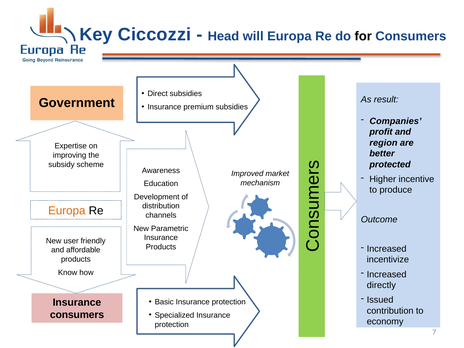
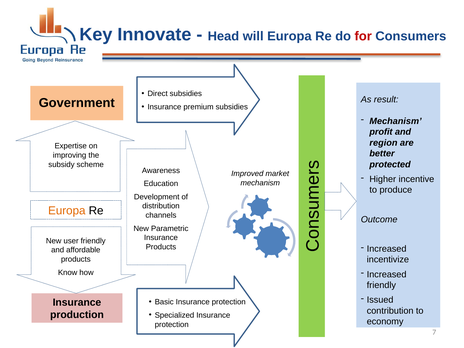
Ciccozzi: Ciccozzi -> Innovate
for colour: black -> red
Companies at (396, 121): Companies -> Mechanism
directly at (381, 285): directly -> friendly
consumers at (77, 315): consumers -> production
